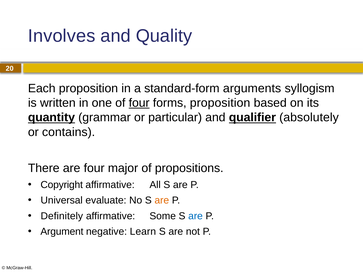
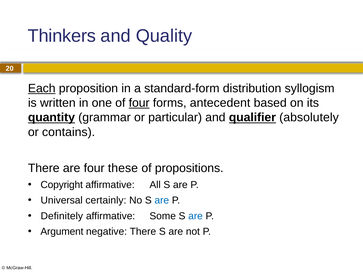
Involves: Involves -> Thinkers
Each underline: none -> present
arguments: arguments -> distribution
forms proposition: proposition -> antecedent
major: major -> these
evaluate: evaluate -> certainly
are at (162, 201) colour: orange -> blue
negative Learn: Learn -> There
